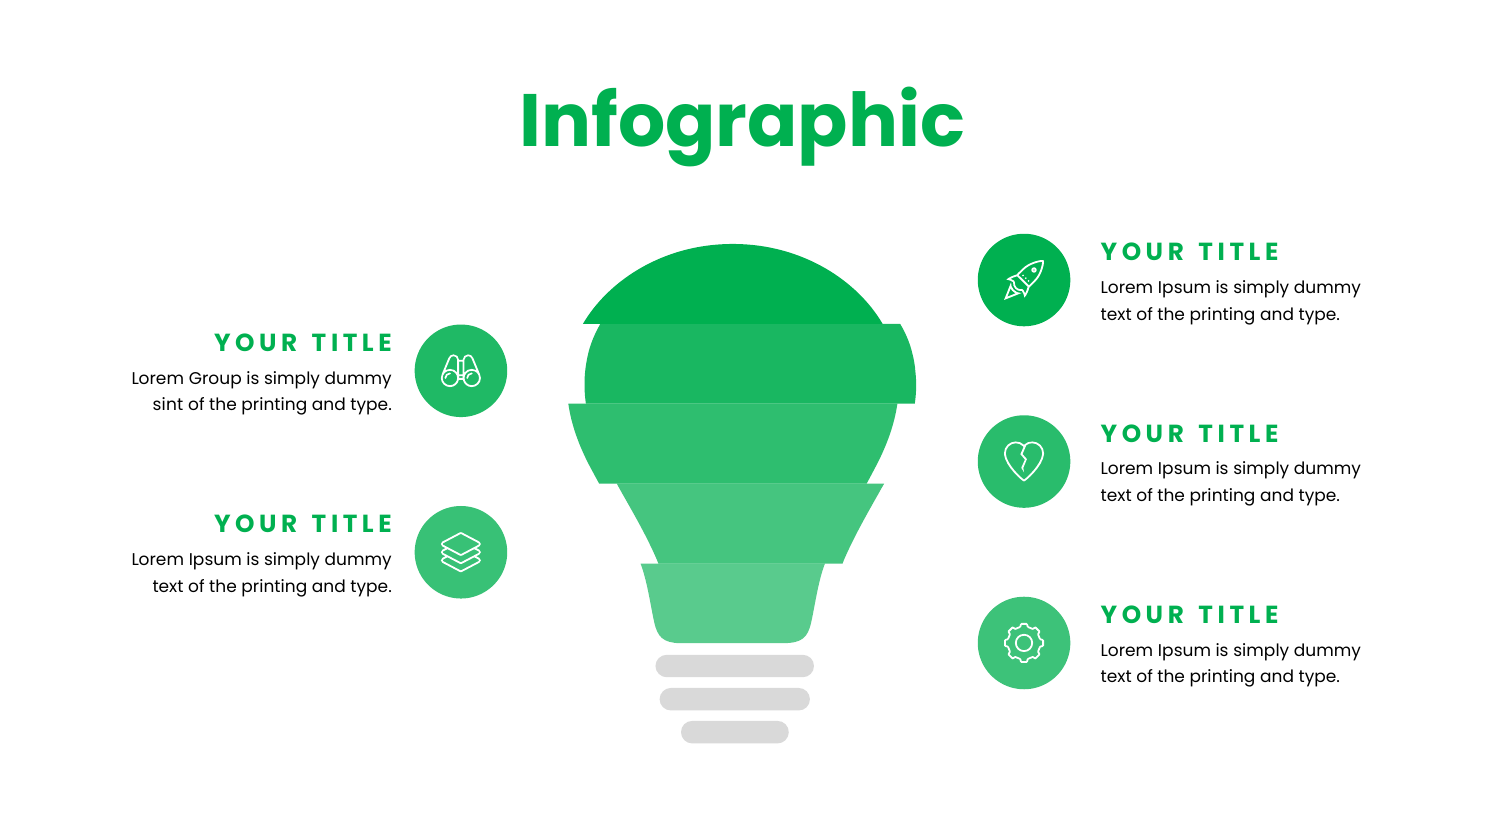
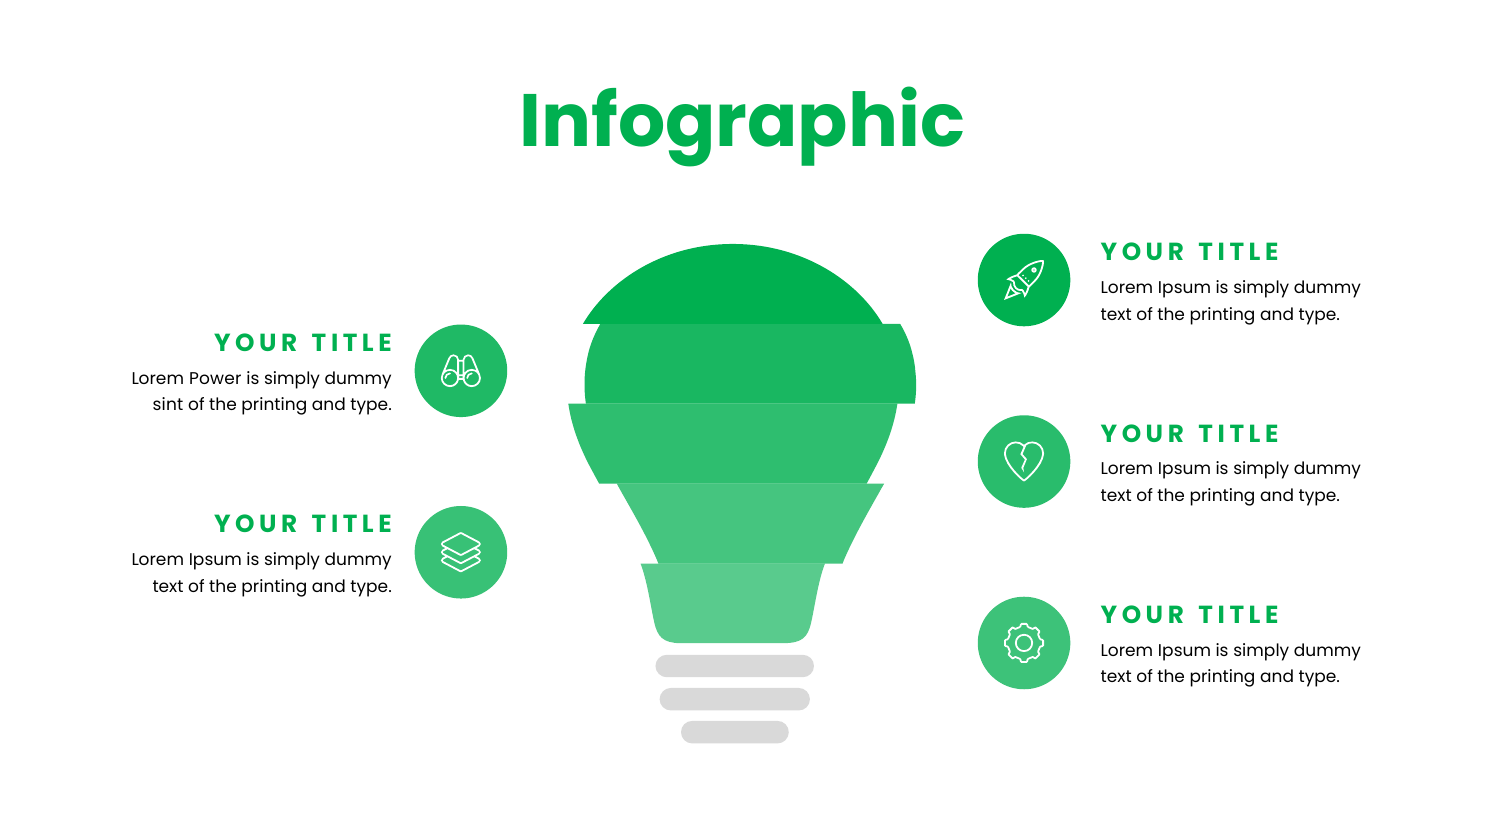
Group: Group -> Power
